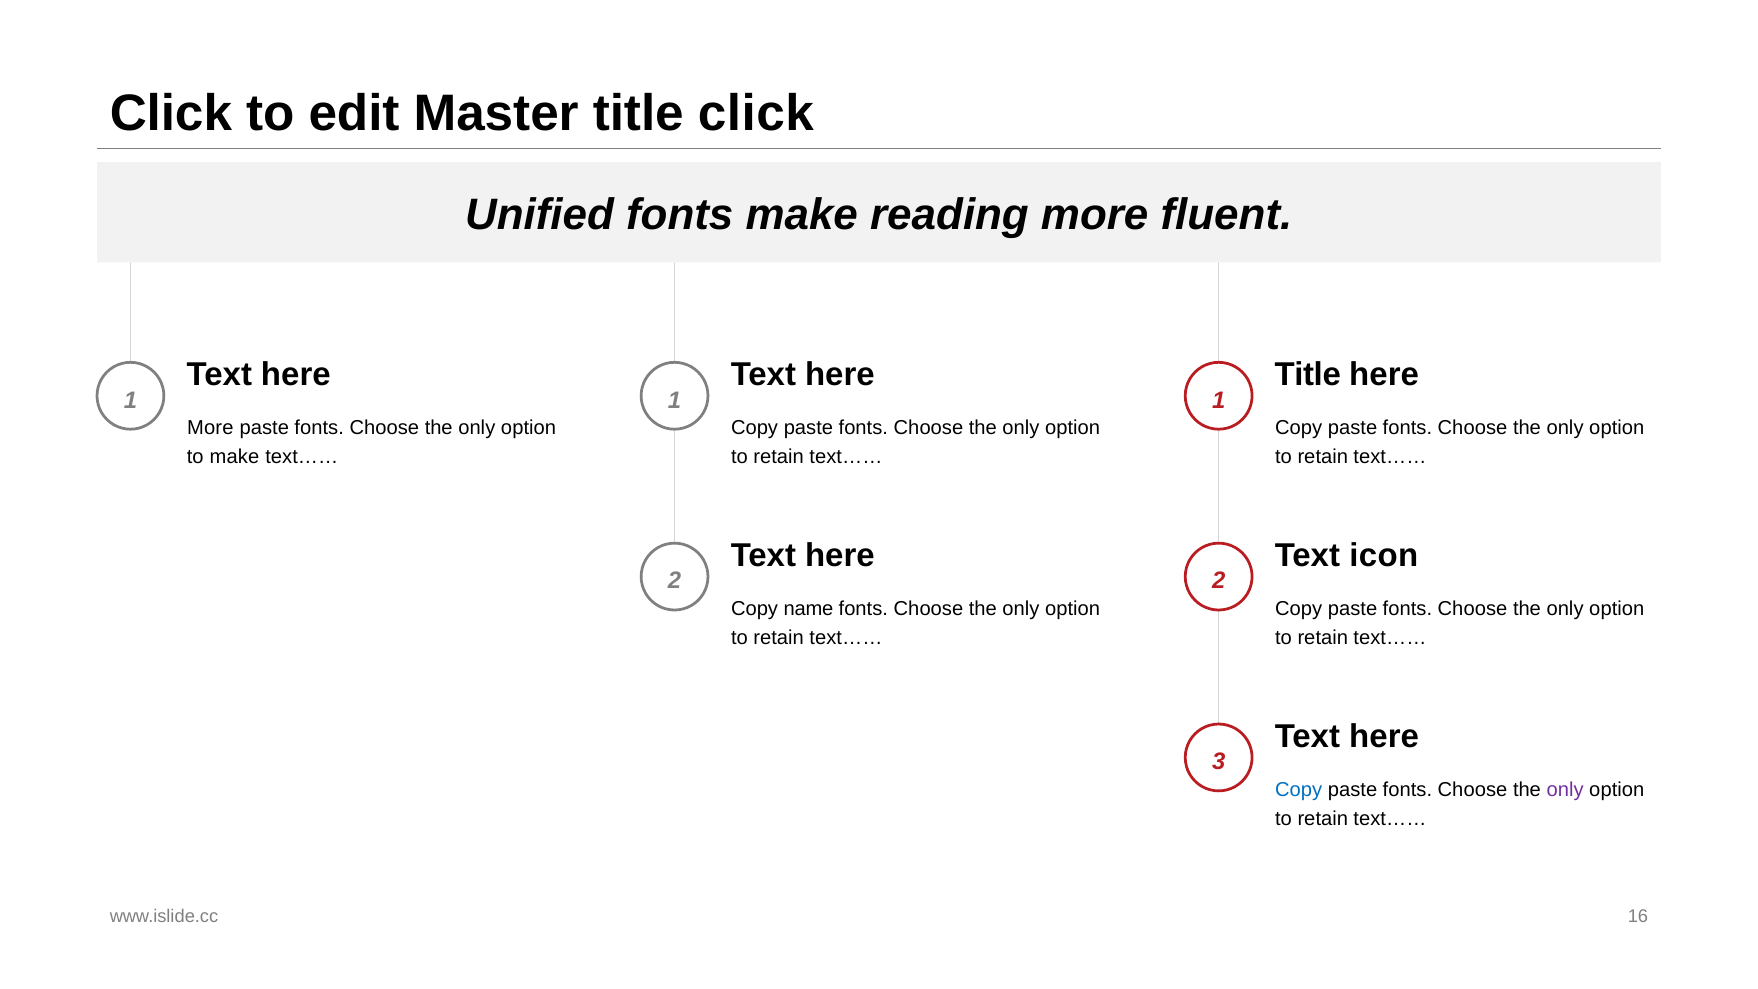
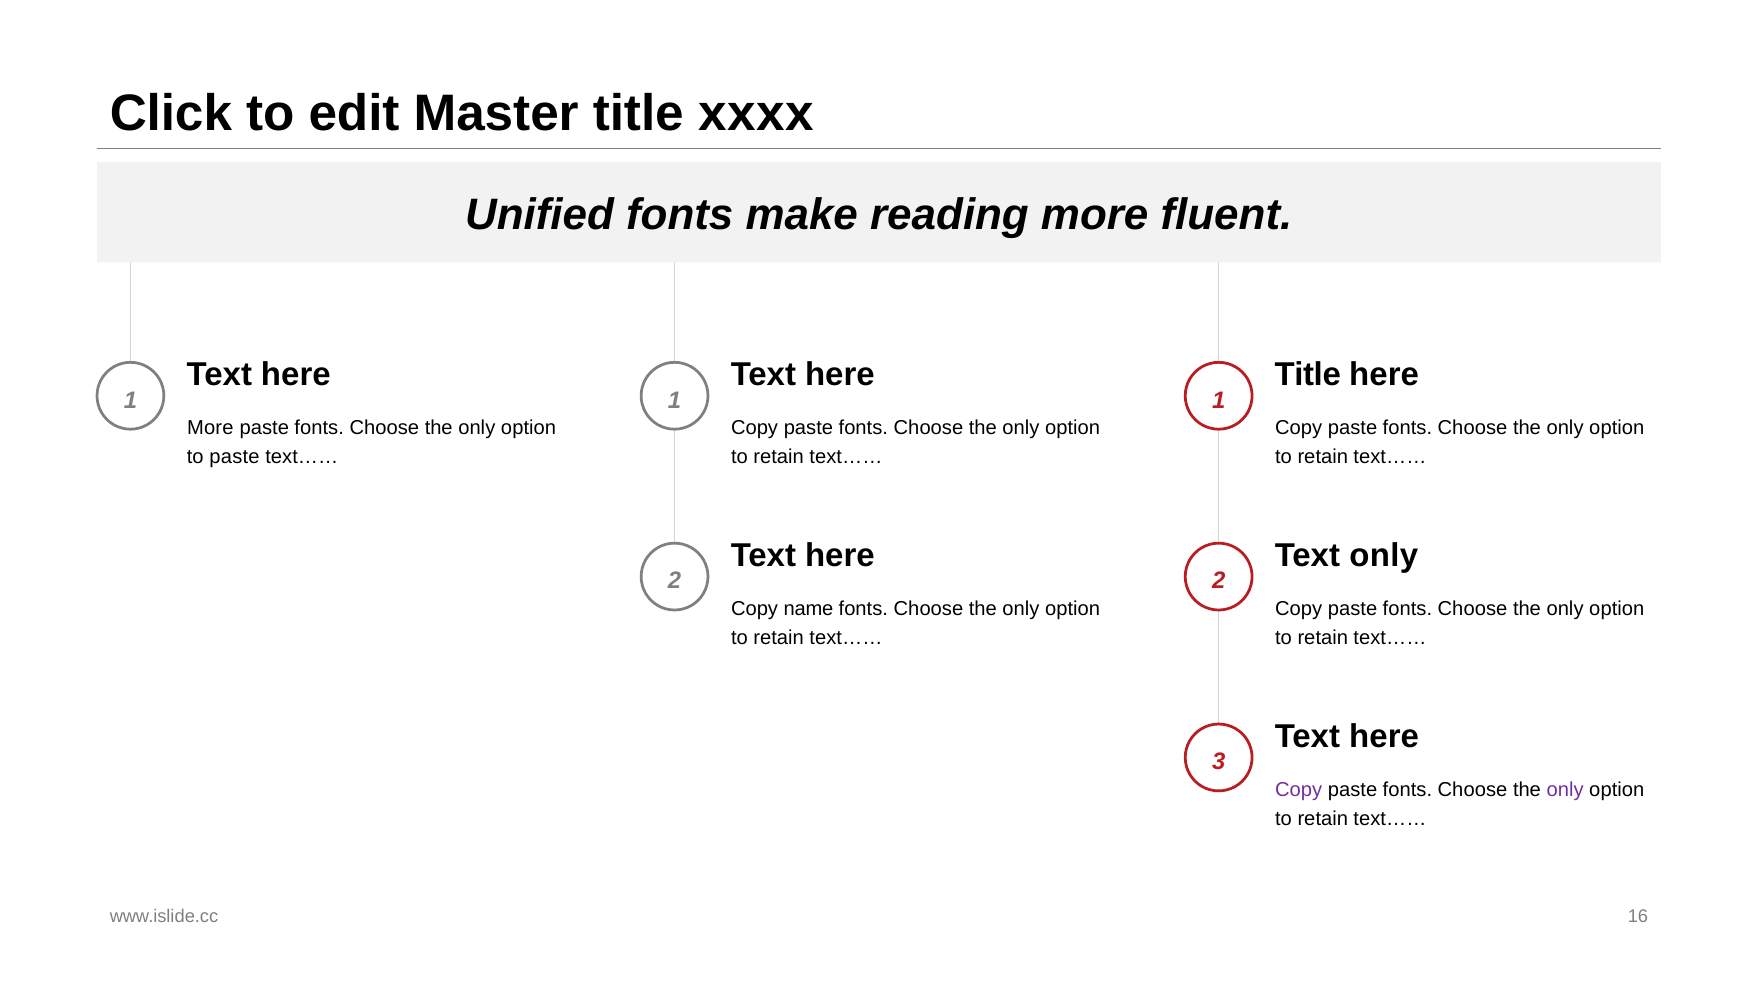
title click: click -> xxxx
to make: make -> paste
Text icon: icon -> only
Copy at (1299, 790) colour: blue -> purple
